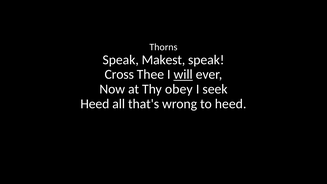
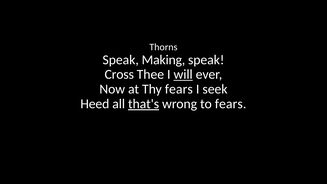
Makest: Makest -> Making
Thy obey: obey -> fears
that's underline: none -> present
to heed: heed -> fears
